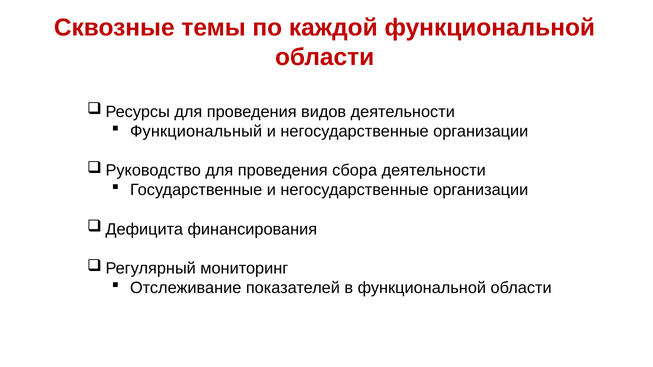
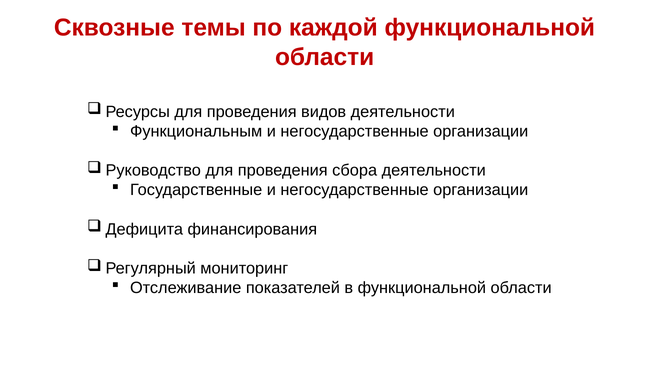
Функциональный: Функциональный -> Функциональным
